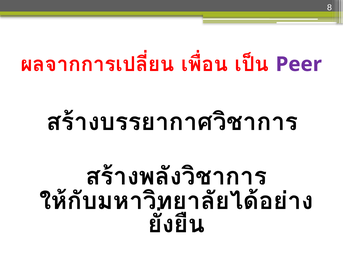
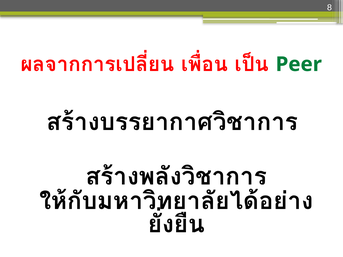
Peer colour: purple -> green
